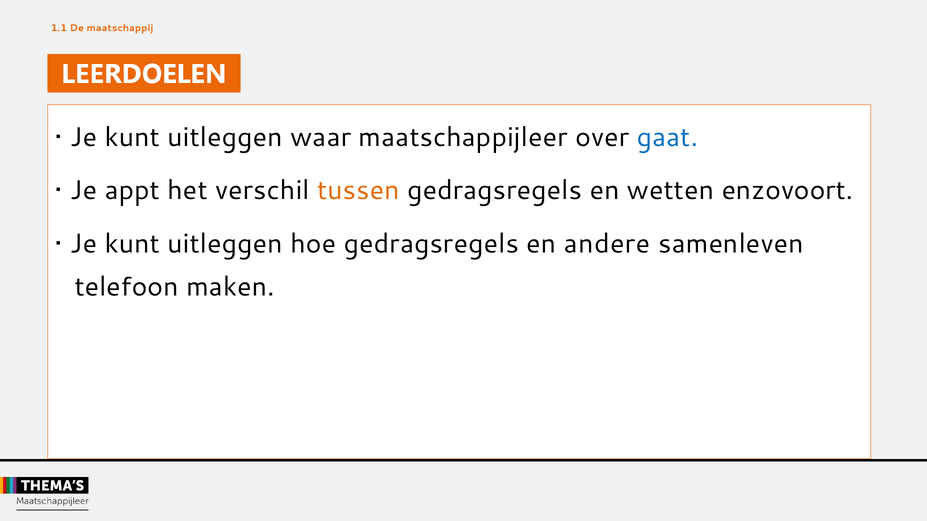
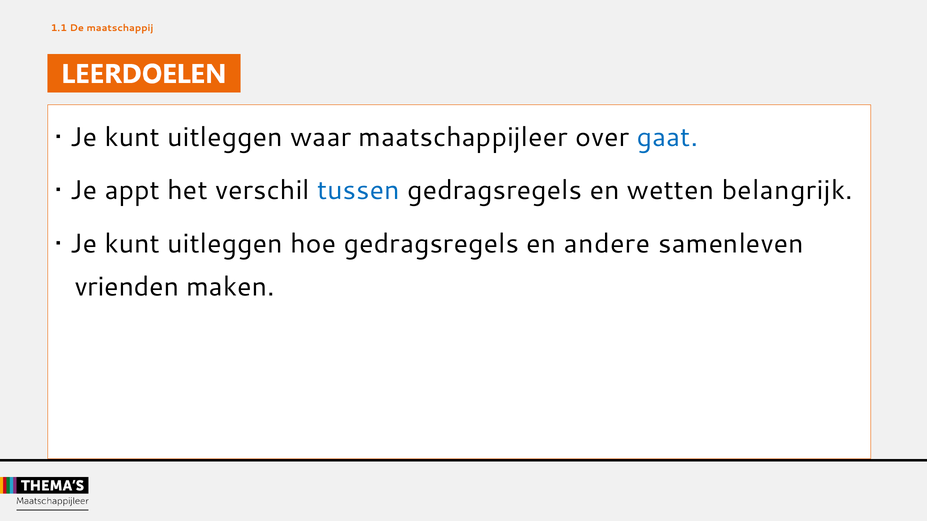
tussen colour: orange -> blue
enzovoort: enzovoort -> belangrijk
telefoon: telefoon -> vrienden
